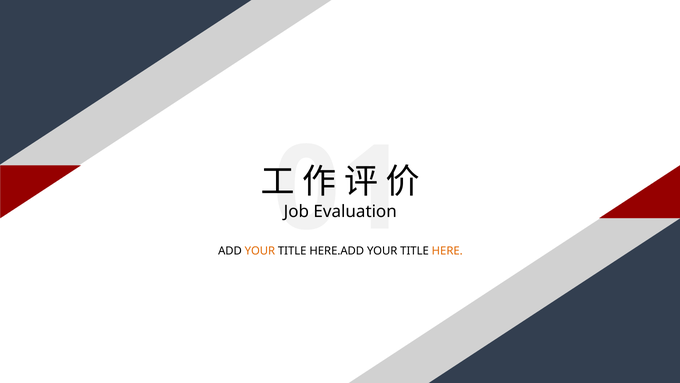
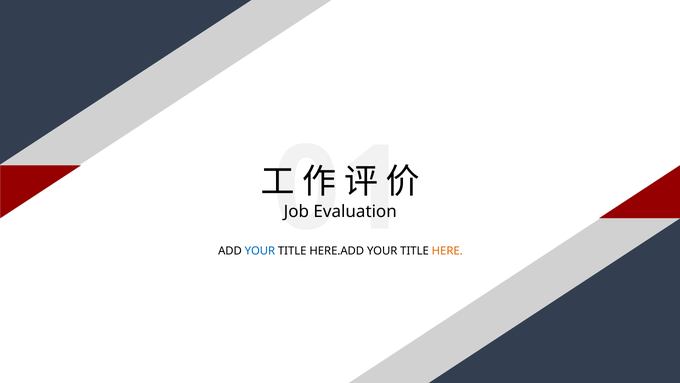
YOUR at (260, 250) colour: orange -> blue
